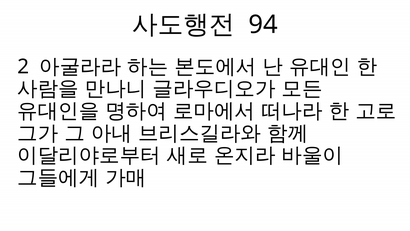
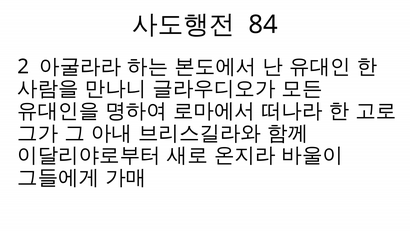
94: 94 -> 84
